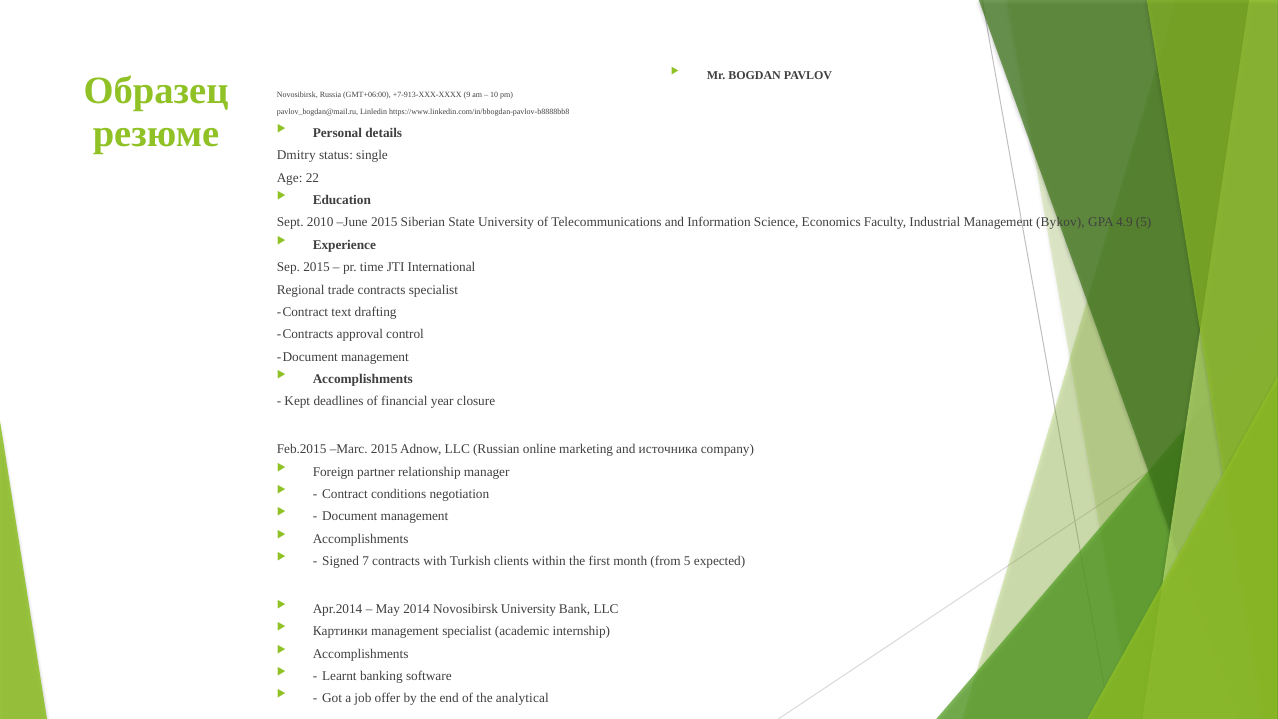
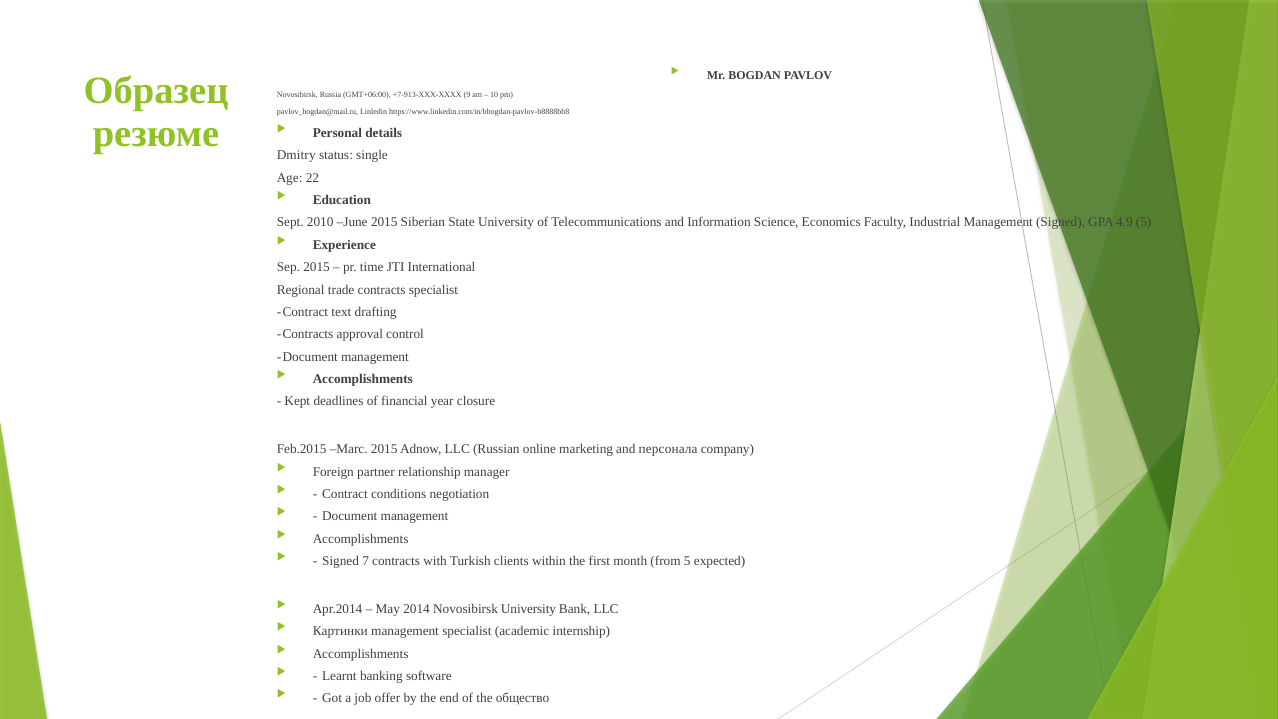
Management Bykov: Bykov -> Signed
источника: источника -> персонала
analytical: analytical -> общество
